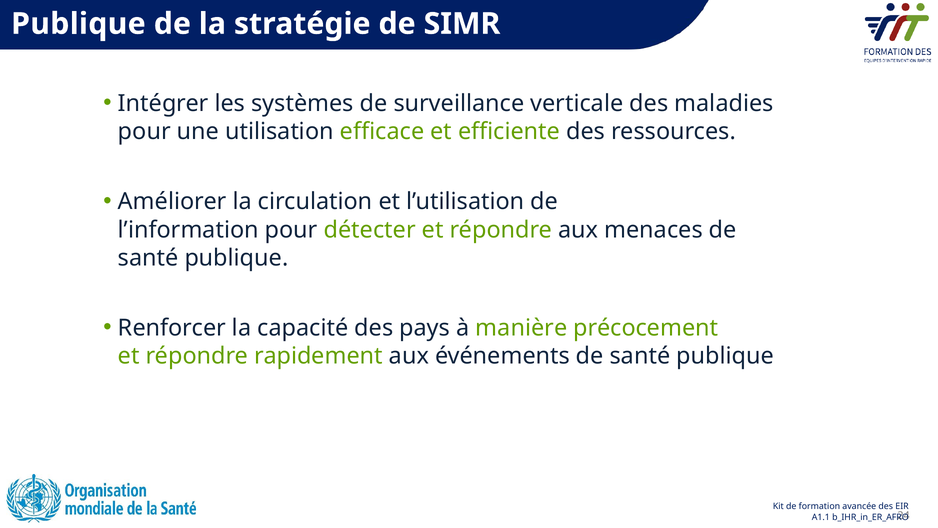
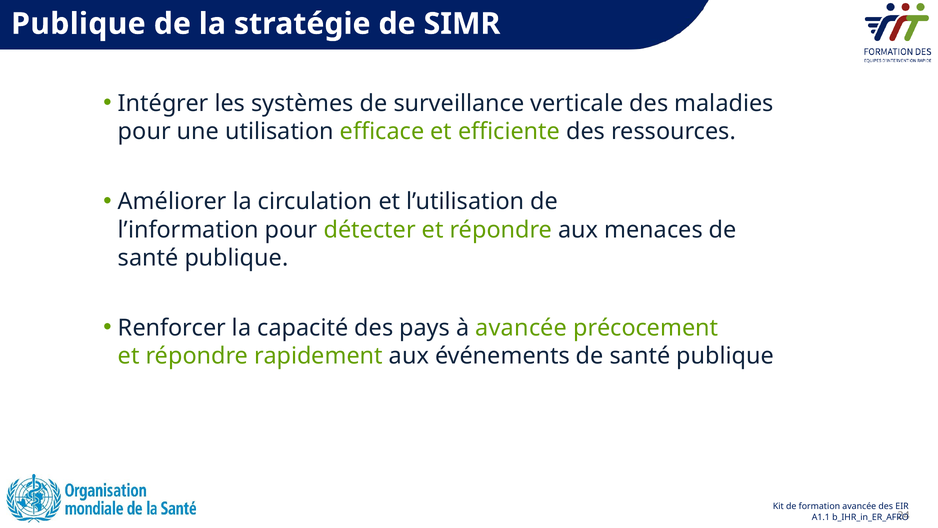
à manière: manière -> avancée
